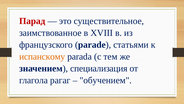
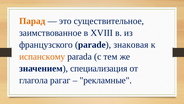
Парад colour: red -> orange
статьями: статьями -> знаковая
обучением: обучением -> рекламные
